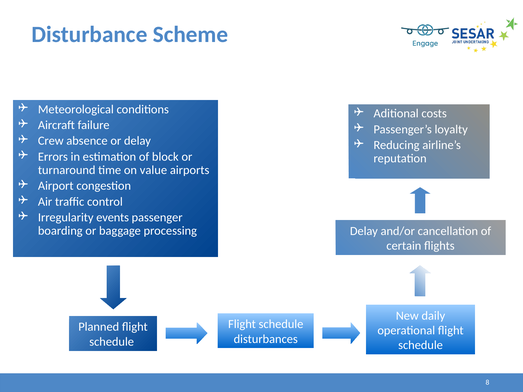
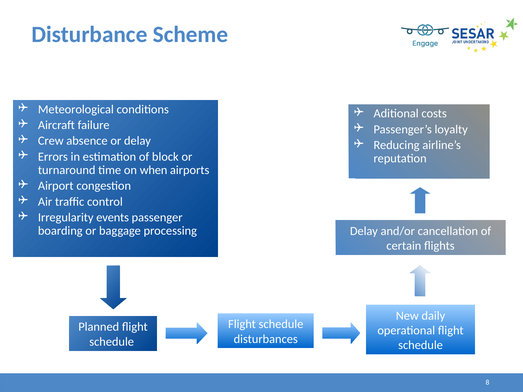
value: value -> when
